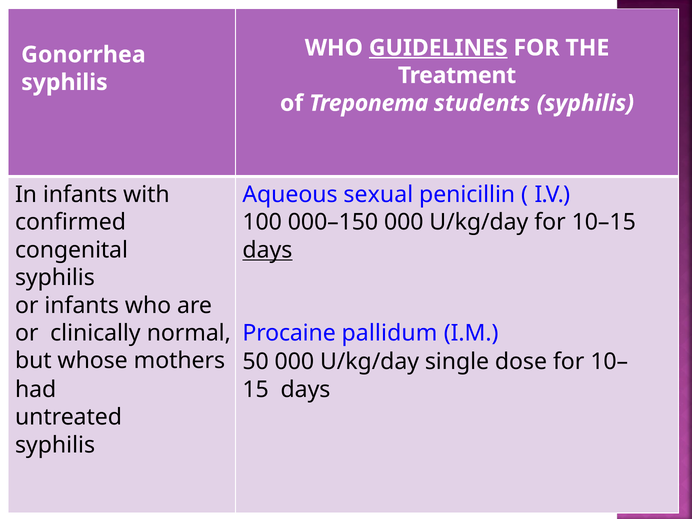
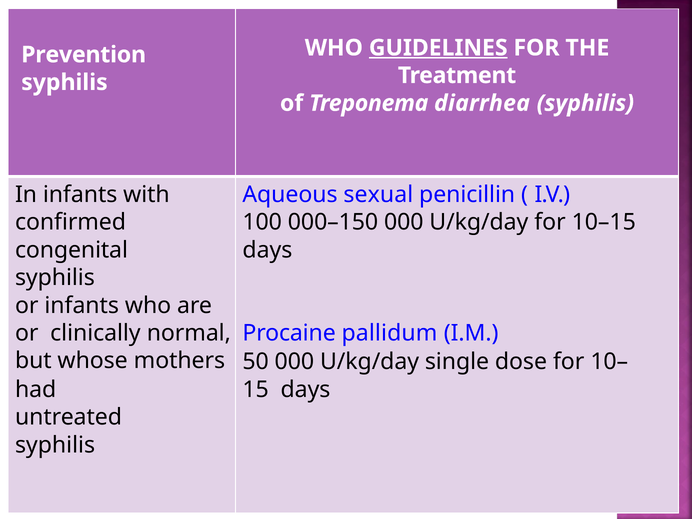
Gonorrhea: Gonorrhea -> Prevention
students: students -> diarrhea
days at (267, 250) underline: present -> none
